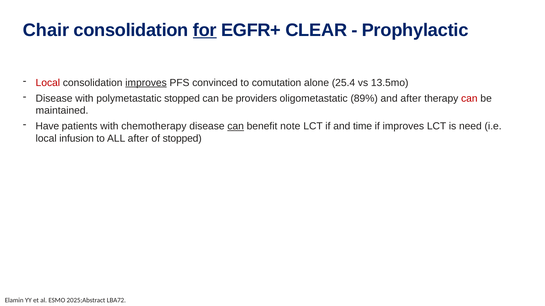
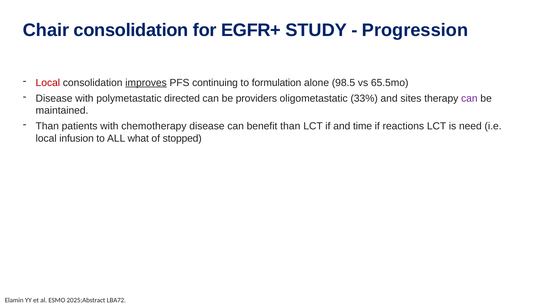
for underline: present -> none
CLEAR: CLEAR -> STUDY
Prophylactic: Prophylactic -> Progression
convinced: convinced -> continuing
comutation: comutation -> formulation
25.4: 25.4 -> 98.5
13.5mo: 13.5mo -> 65.5mo
polymetastatic stopped: stopped -> directed
89%: 89% -> 33%
and after: after -> sites
can at (469, 99) colour: red -> purple
Have at (47, 126): Have -> Than
can at (236, 126) underline: present -> none
benefit note: note -> than
if improves: improves -> reactions
ALL after: after -> what
